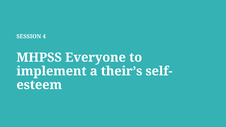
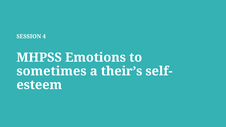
Everyone: Everyone -> Emotions
implement: implement -> sometimes
